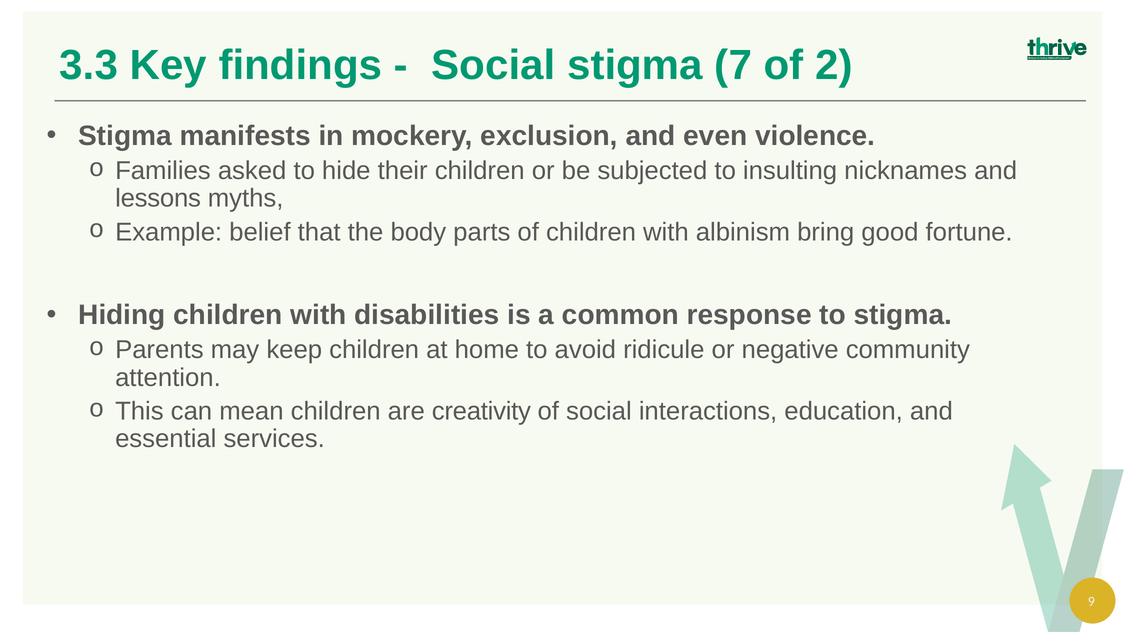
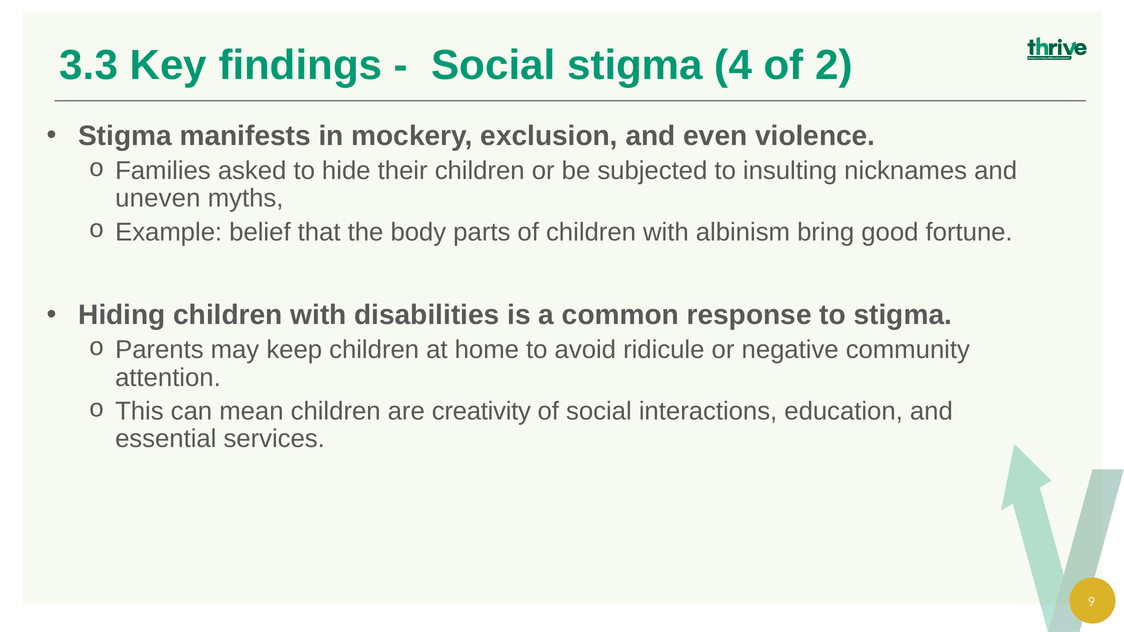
7: 7 -> 4
lessons: lessons -> uneven
